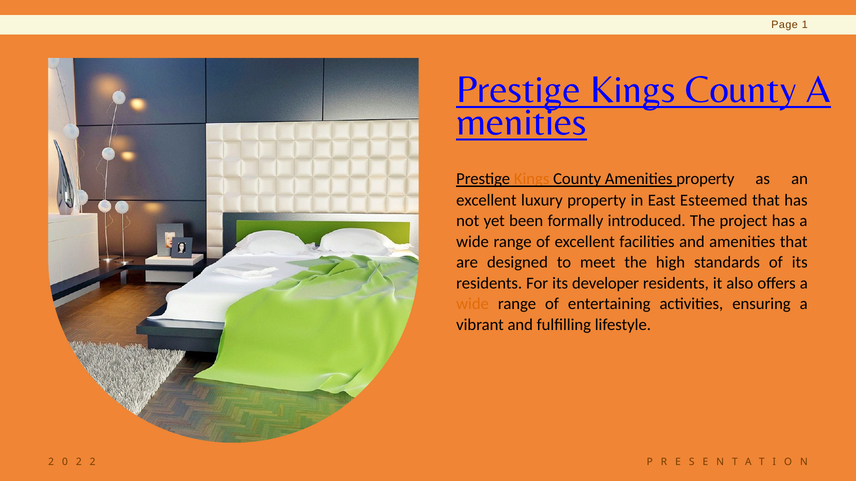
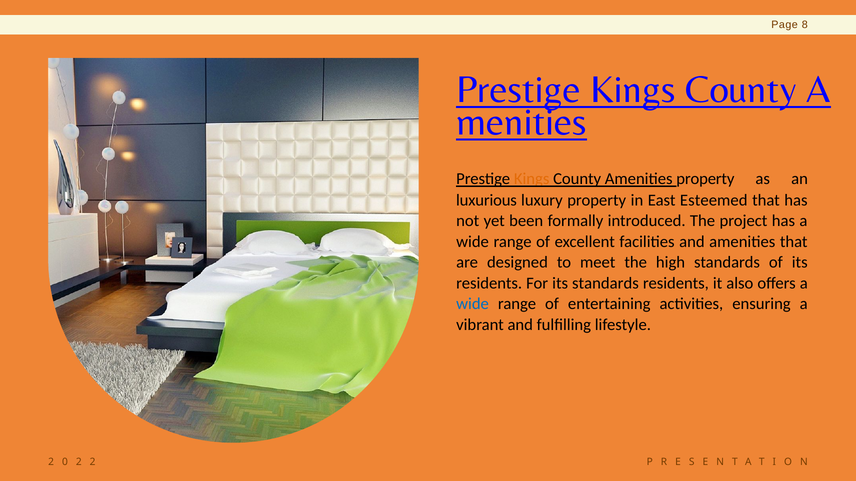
1: 1 -> 8
excellent at (486, 200): excellent -> luxurious
its developer: developer -> standards
wide at (473, 304) colour: orange -> blue
